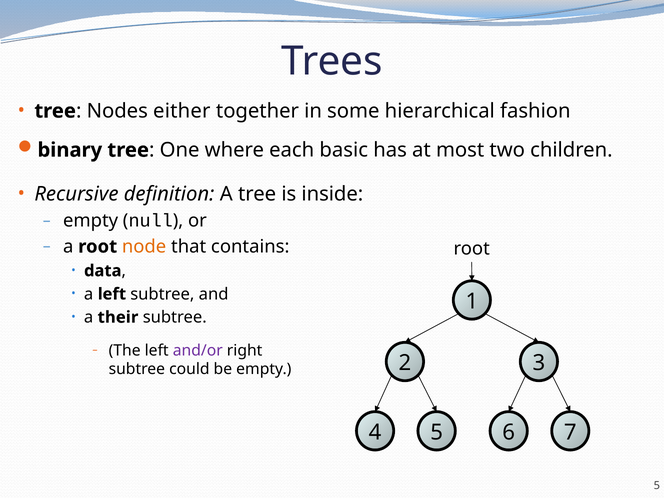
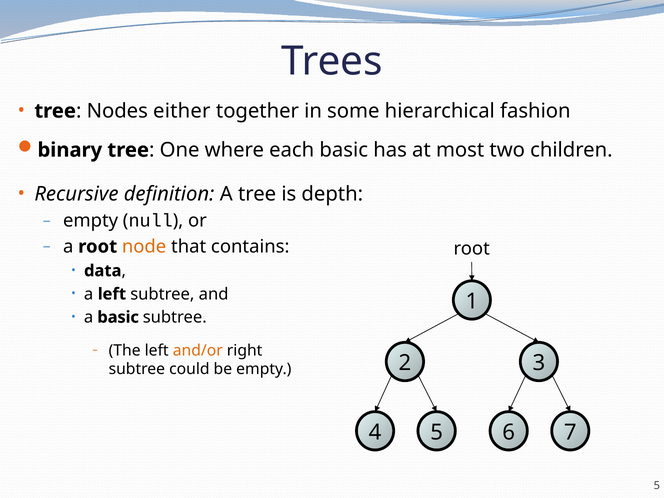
inside: inside -> depth
a their: their -> basic
and/or colour: purple -> orange
